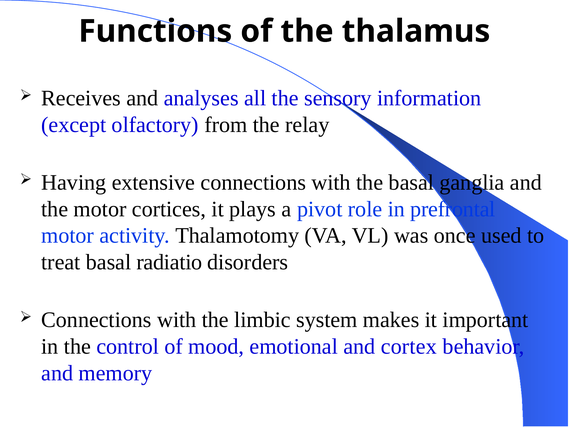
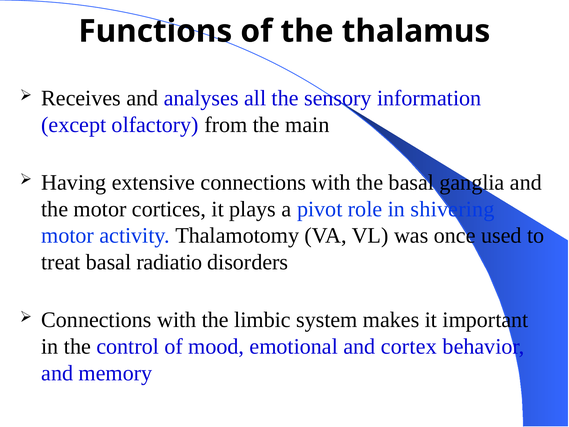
relay: relay -> main
prefrontal: prefrontal -> shivering
